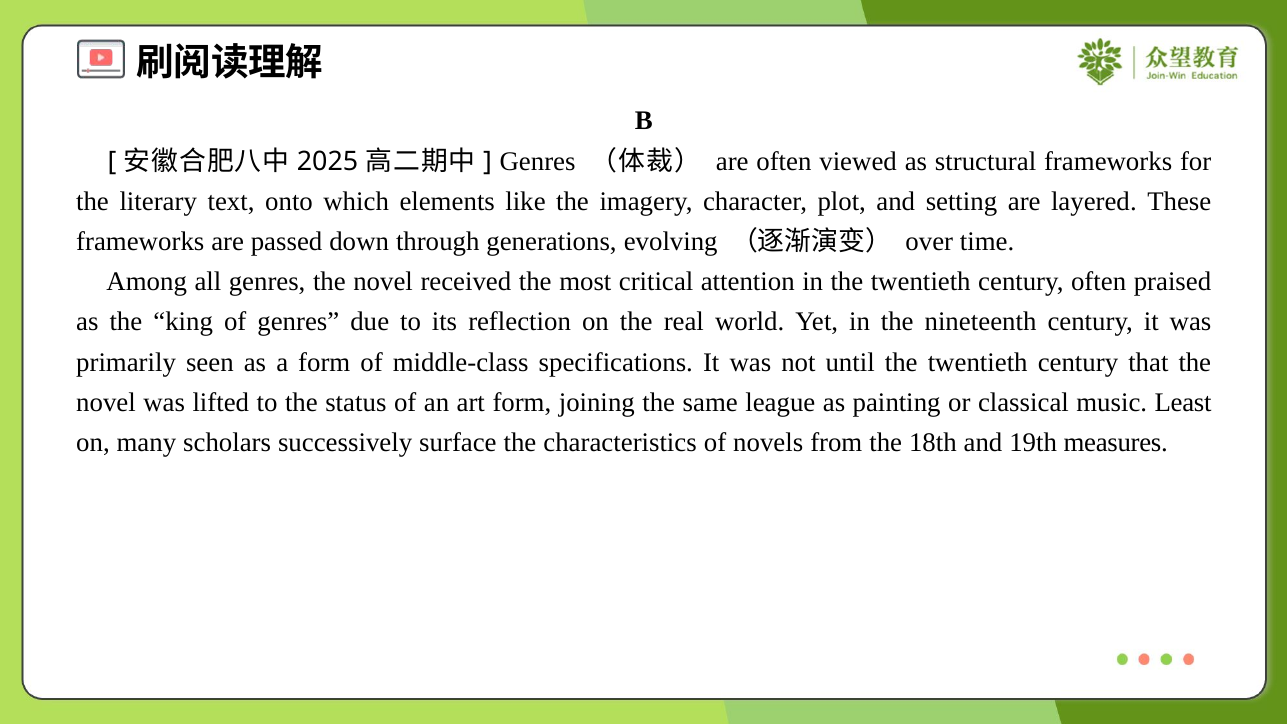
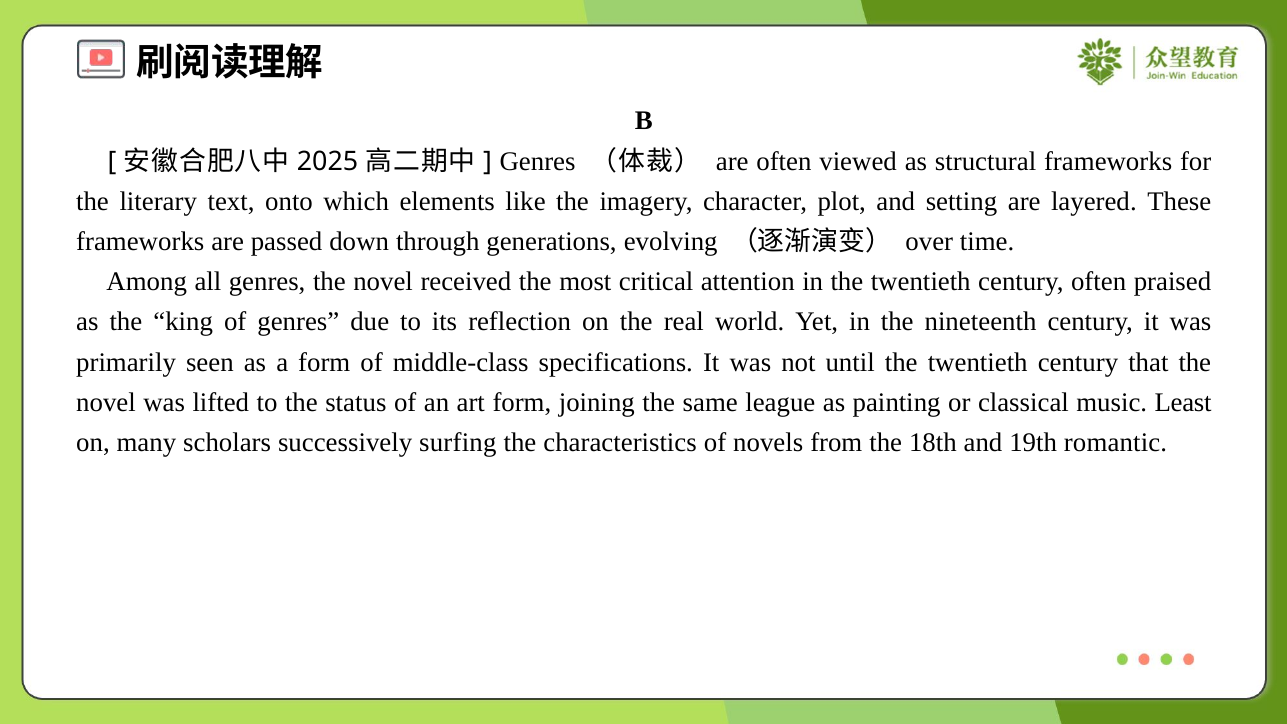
surface: surface -> surfing
measures: measures -> romantic
